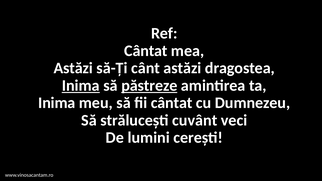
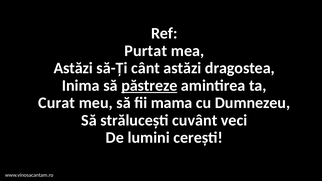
Cântat at (146, 51): Cântat -> Purtat
Inima at (81, 86) underline: present -> none
Inima at (57, 103): Inima -> Curat
fii cântat: cântat -> mama
